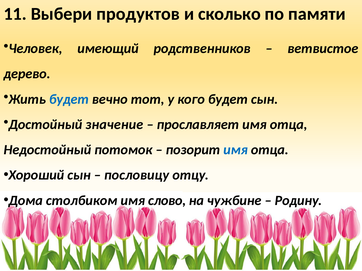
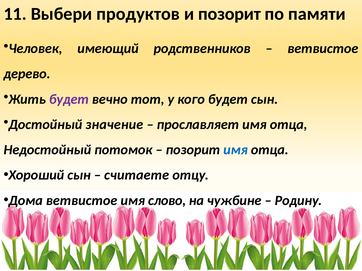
и сколько: сколько -> позорит
будет at (69, 99) colour: blue -> purple
пословицу: пословицу -> считаете
Дома столбиком: столбиком -> ветвистое
